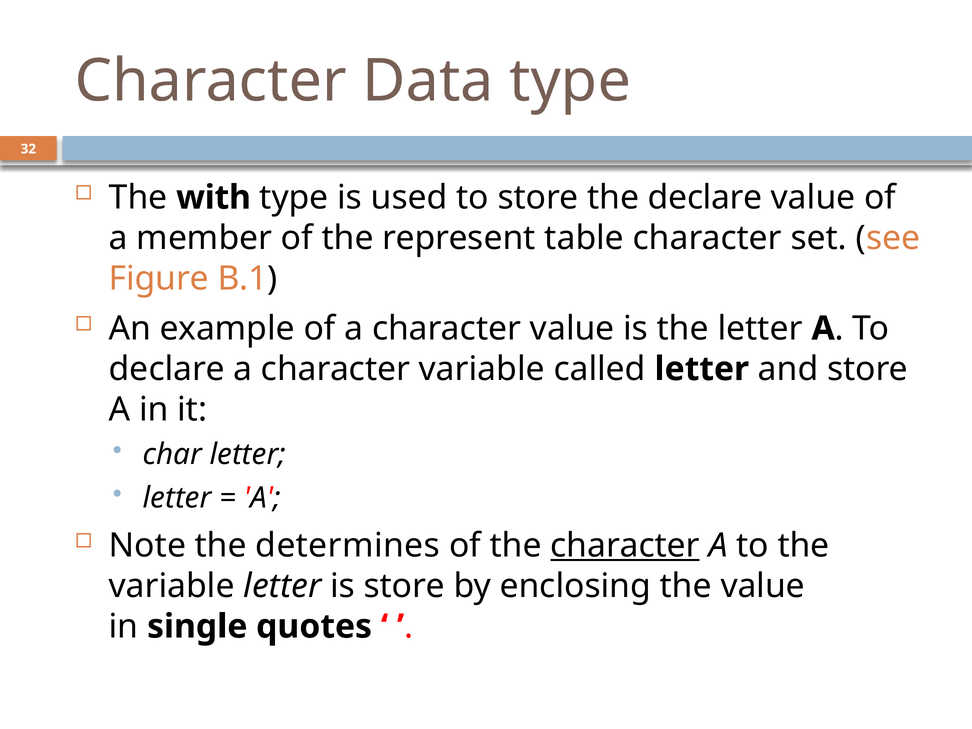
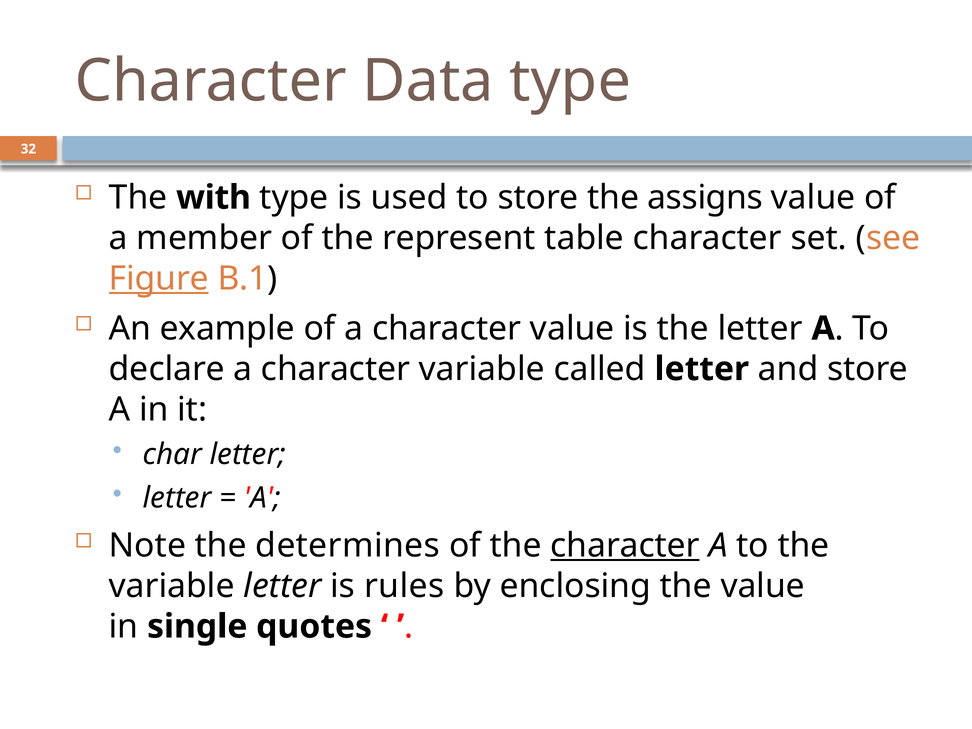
the declare: declare -> assigns
Figure underline: none -> present
is store: store -> rules
